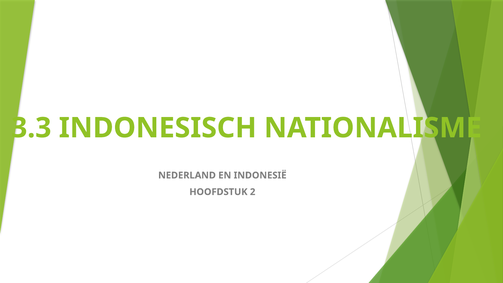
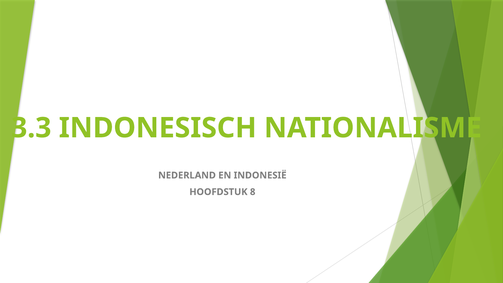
2: 2 -> 8
